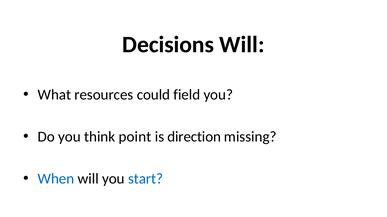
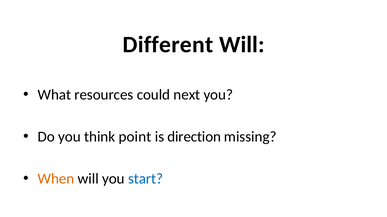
Decisions: Decisions -> Different
field: field -> next
When colour: blue -> orange
